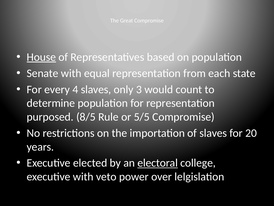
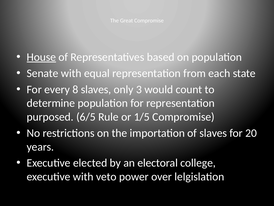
4: 4 -> 8
8/5: 8/5 -> 6/5
5/5: 5/5 -> 1/5
electoral underline: present -> none
